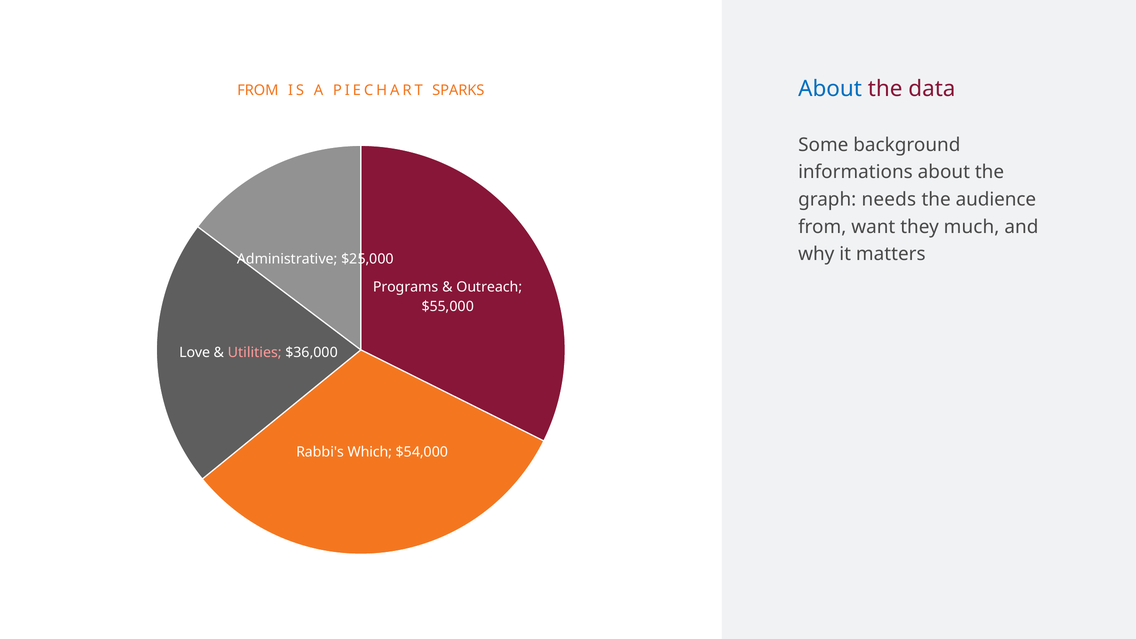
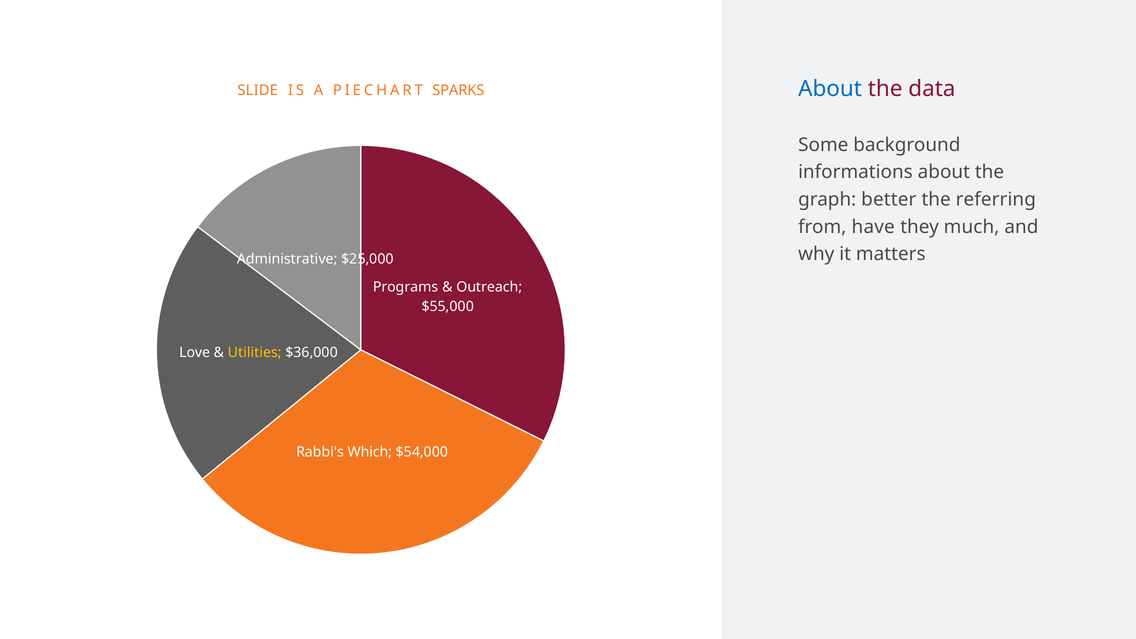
FROM at (258, 90): FROM -> SLIDE
needs: needs -> better
audience: audience -> referring
want: want -> have
Utilities colour: pink -> yellow
